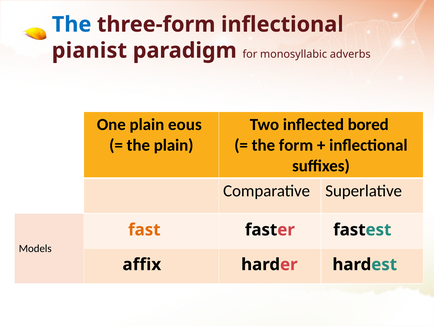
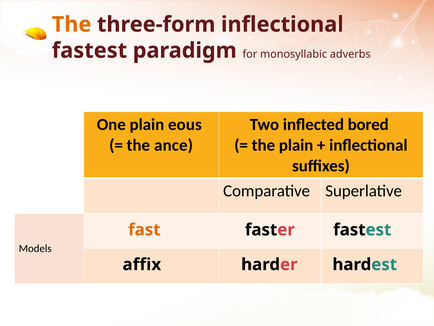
The at (72, 24) colour: blue -> orange
pianist at (89, 50): pianist -> fastest
the plain: plain -> ance
the form: form -> plain
